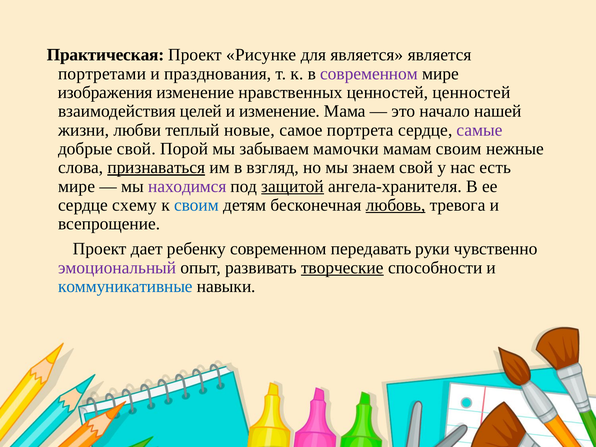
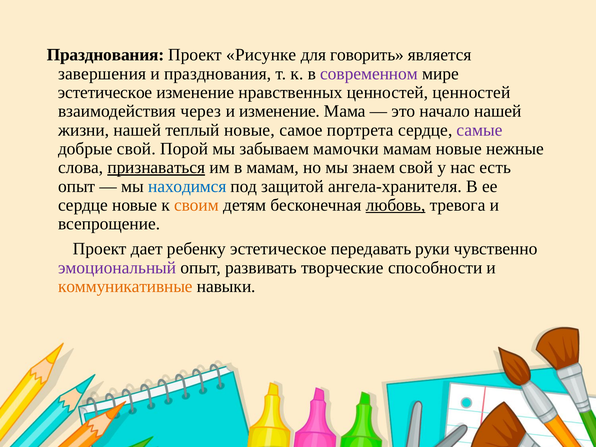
Практическая at (105, 55): Практическая -> Празднования
для является: является -> говорить
портретами: портретами -> завершения
изображения at (105, 92): изображения -> эстетическое
целей: целей -> через
жизни любви: любви -> нашей
мамам своим: своим -> новые
в взгляд: взгляд -> мамам
мире at (77, 186): мире -> опыт
находимся colour: purple -> blue
защитой underline: present -> none
сердце схему: схему -> новые
своим at (197, 205) colour: blue -> orange
ребенку современном: современном -> эстетическое
творческие underline: present -> none
коммуникативные colour: blue -> orange
